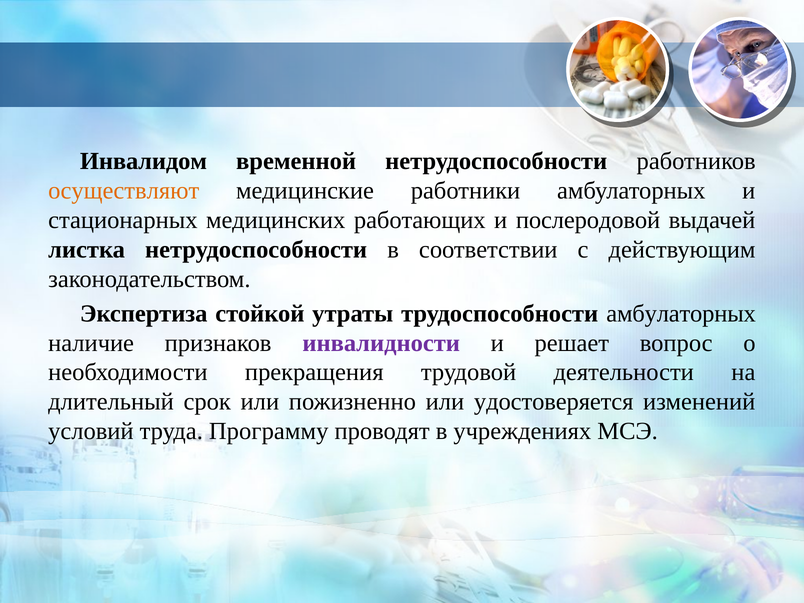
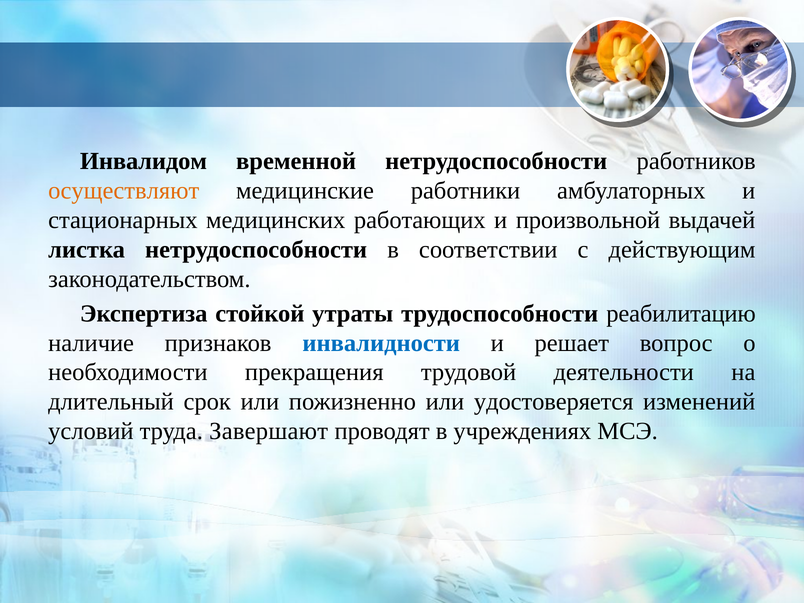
послеродовой: послеродовой -> произвольной
трудоспособности амбулаторных: амбулаторных -> реабилитацию
инвалидности colour: purple -> blue
Программу: Программу -> Завершают
